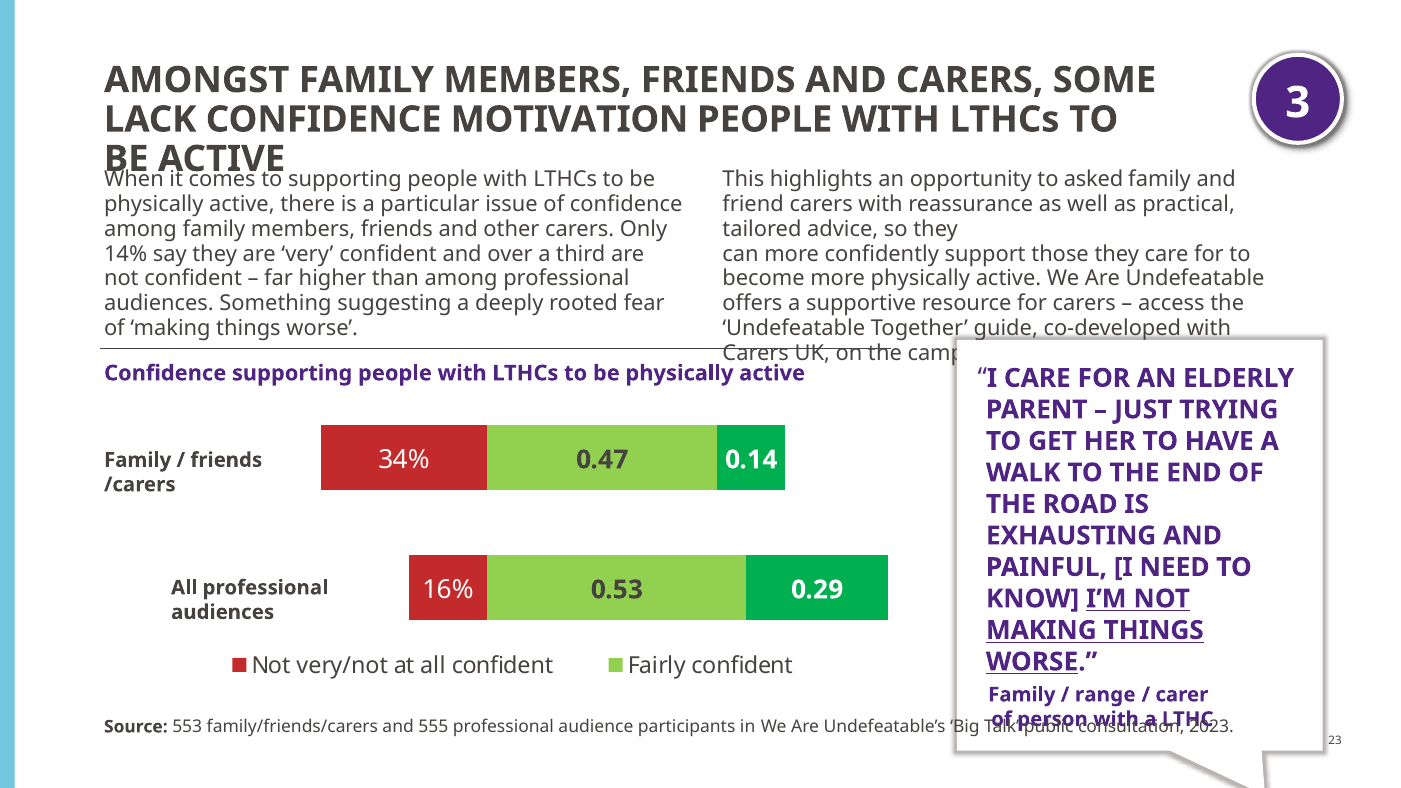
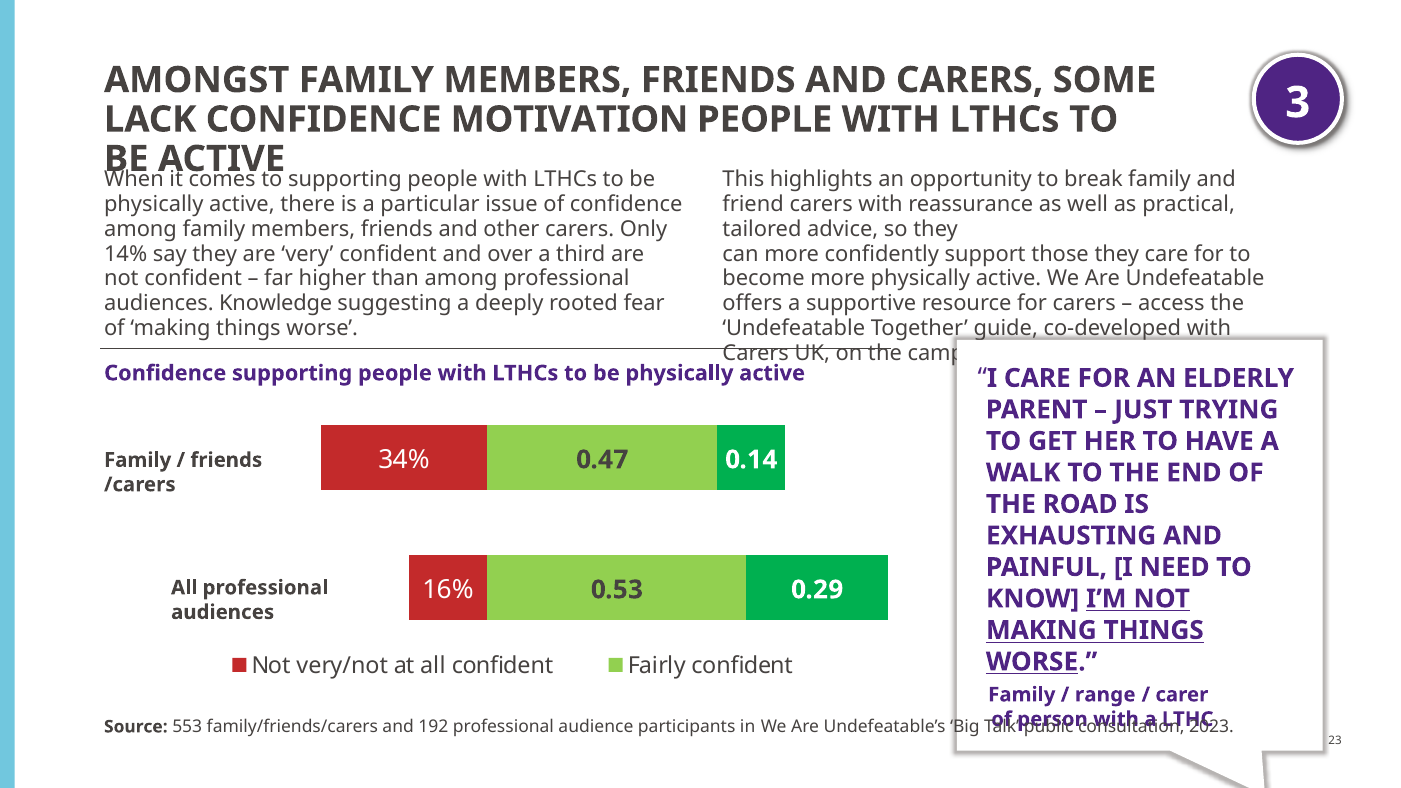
asked: asked -> break
Something: Something -> Knowledge
555: 555 -> 192
